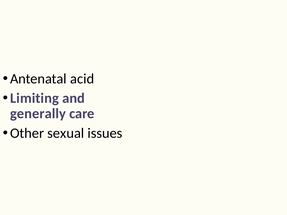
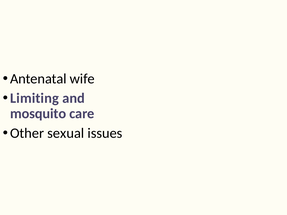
acid: acid -> wife
generally: generally -> mosquito
